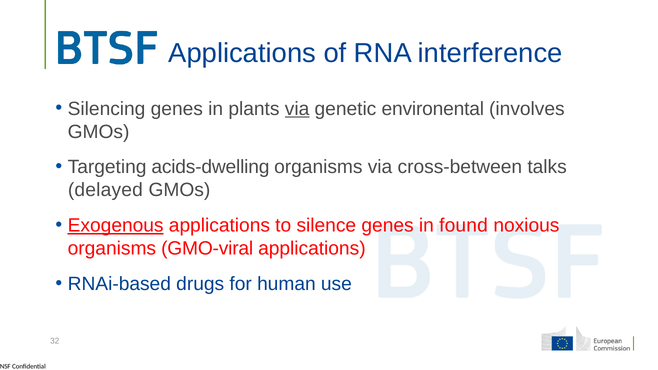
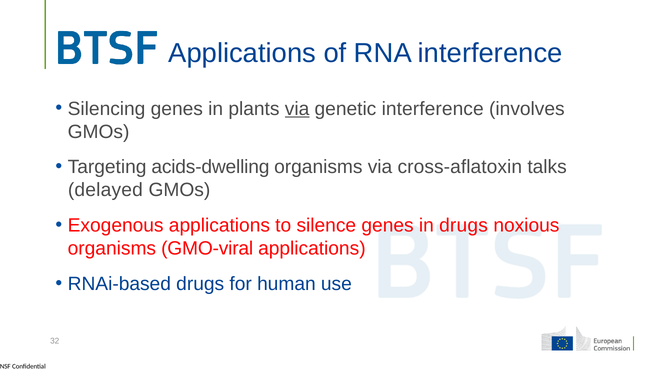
genetic environental: environental -> interference
cross-between: cross-between -> cross-aflatoxin
Exogenous underline: present -> none
in found: found -> drugs
